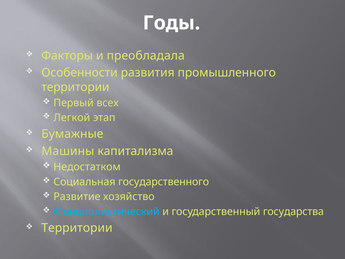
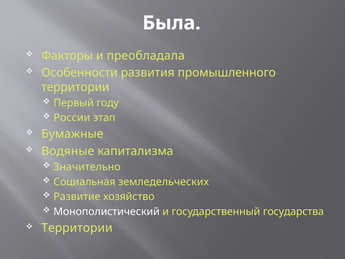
Годы: Годы -> Была
всех: всех -> году
Легкой: Легкой -> России
Машины: Машины -> Водяные
Недостатком: Недостатком -> Значительно
государственного: государственного -> земледельческих
Монополистический colour: light blue -> white
